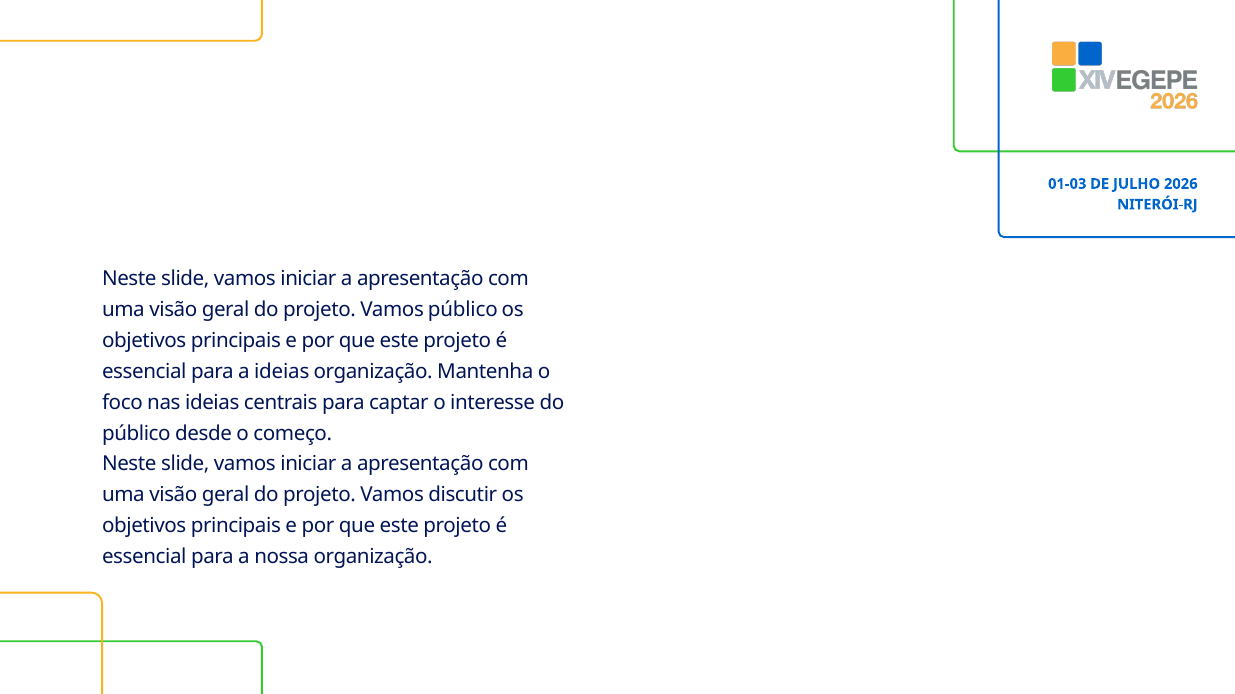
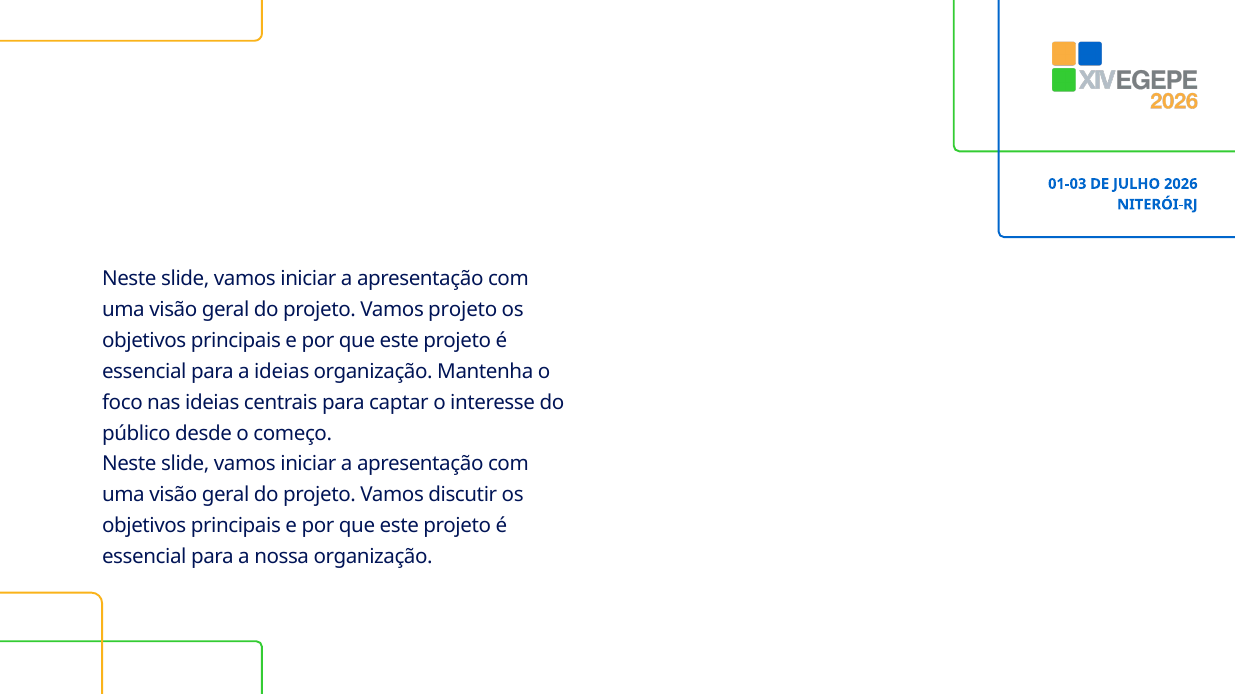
Vamos público: público -> projeto
